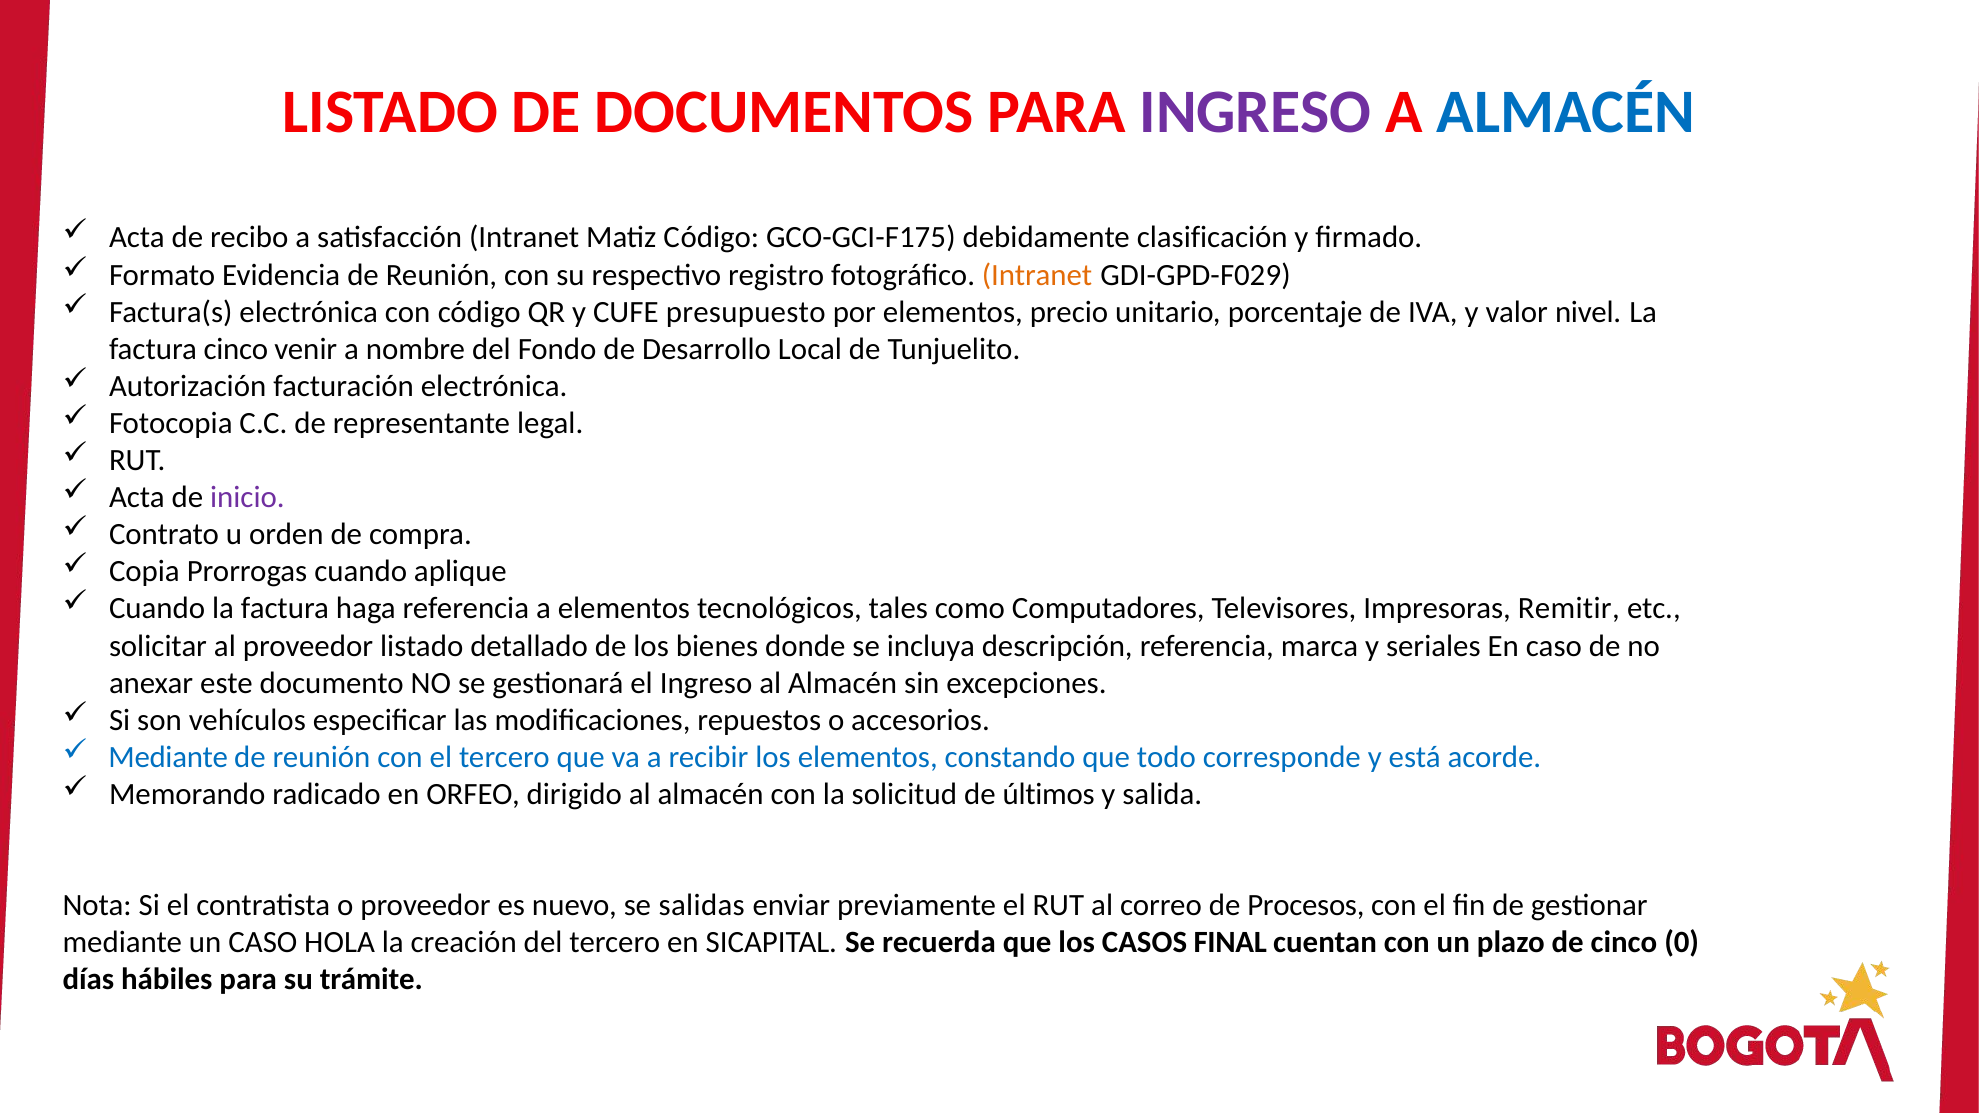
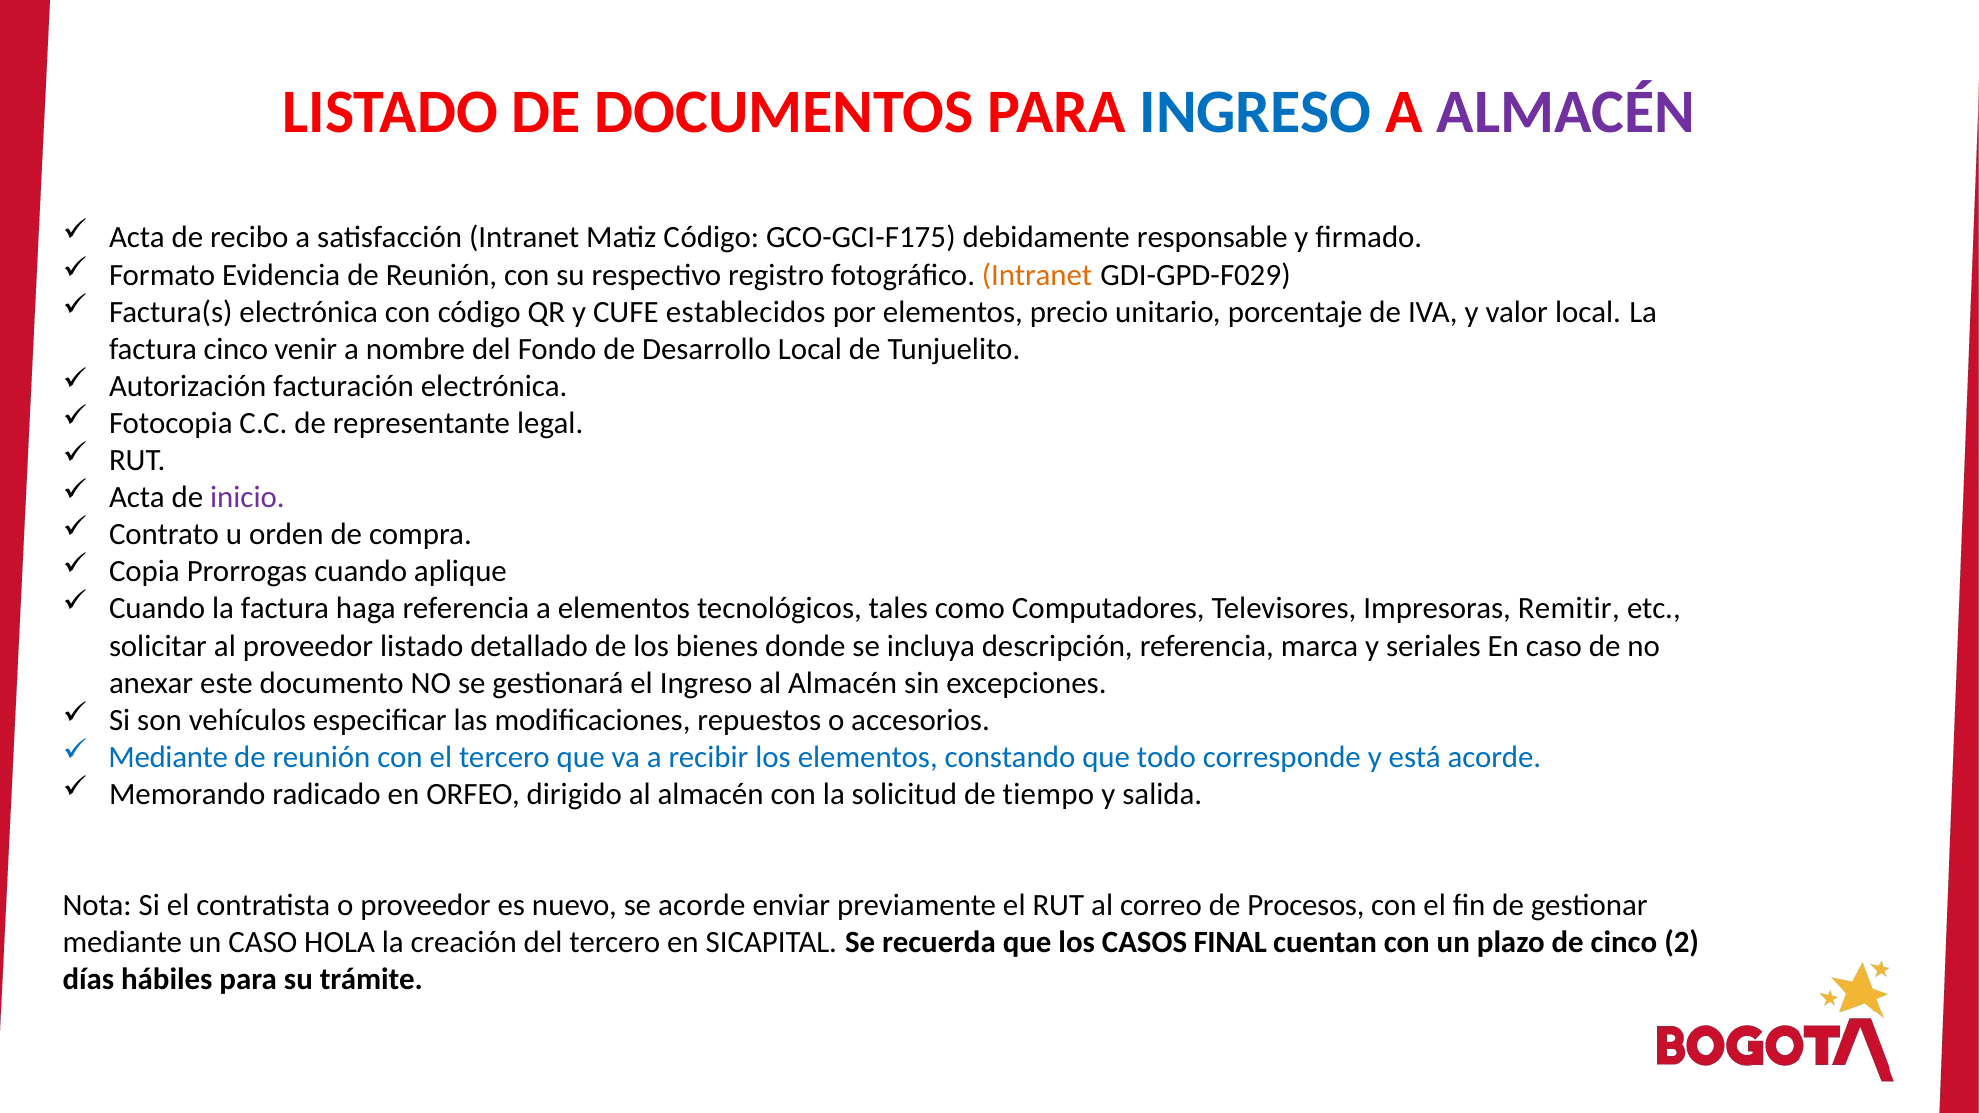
INGRESO at (1256, 112) colour: purple -> blue
ALMACÉN at (1566, 112) colour: blue -> purple
clasificación: clasificación -> responsable
presupuesto: presupuesto -> establecidos
valor nivel: nivel -> local
últimos: últimos -> tiempo
se salidas: salidas -> acorde
0: 0 -> 2
